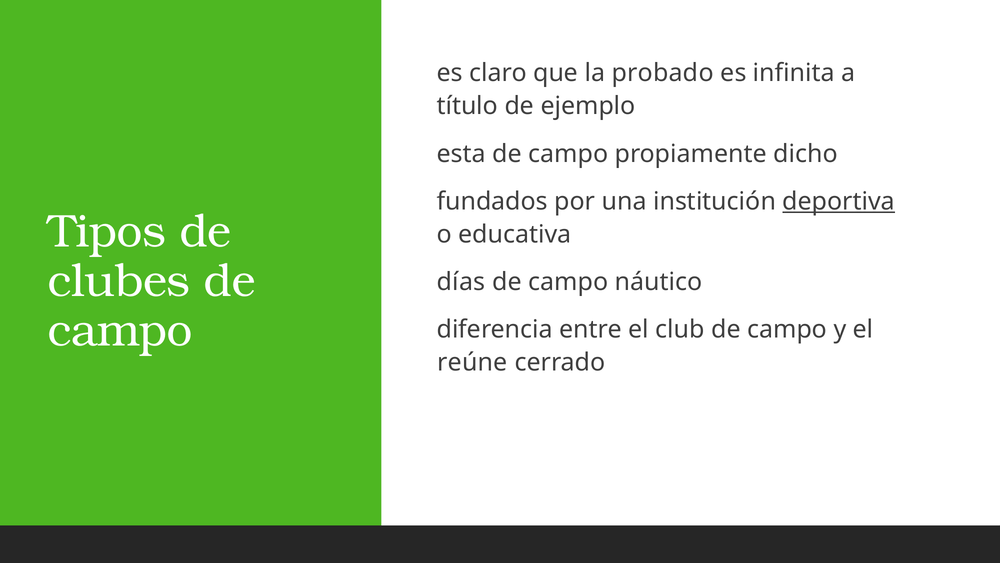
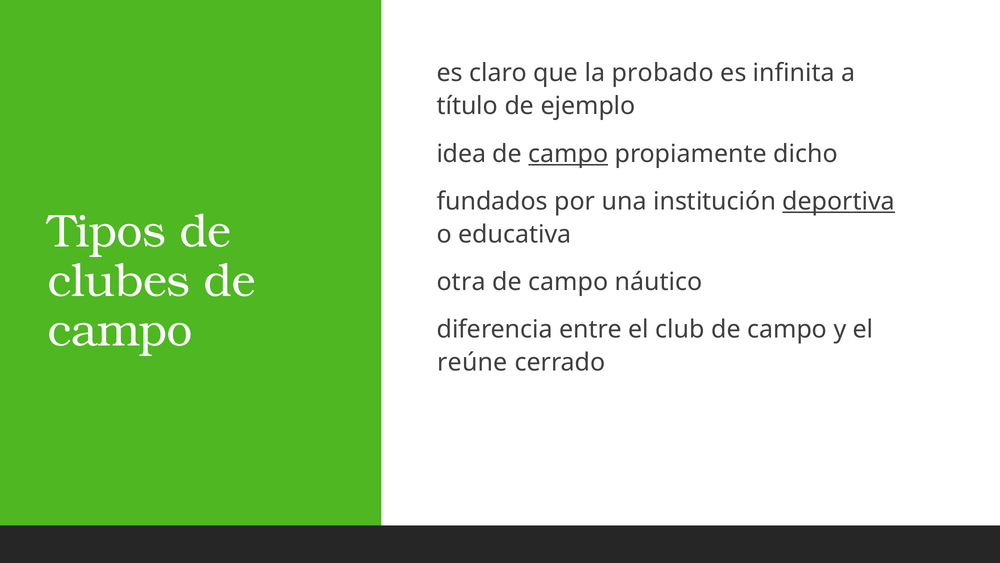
esta: esta -> idea
campo at (568, 154) underline: none -> present
días: días -> otra
